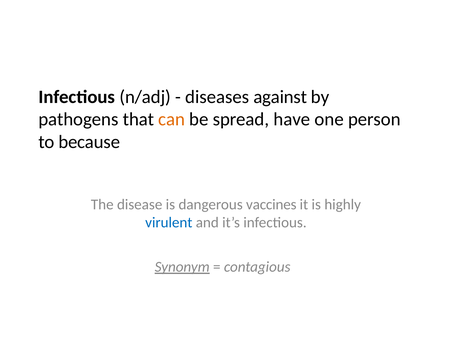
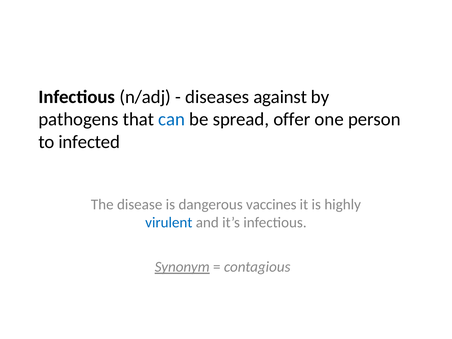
can colour: orange -> blue
have: have -> offer
because: because -> infected
